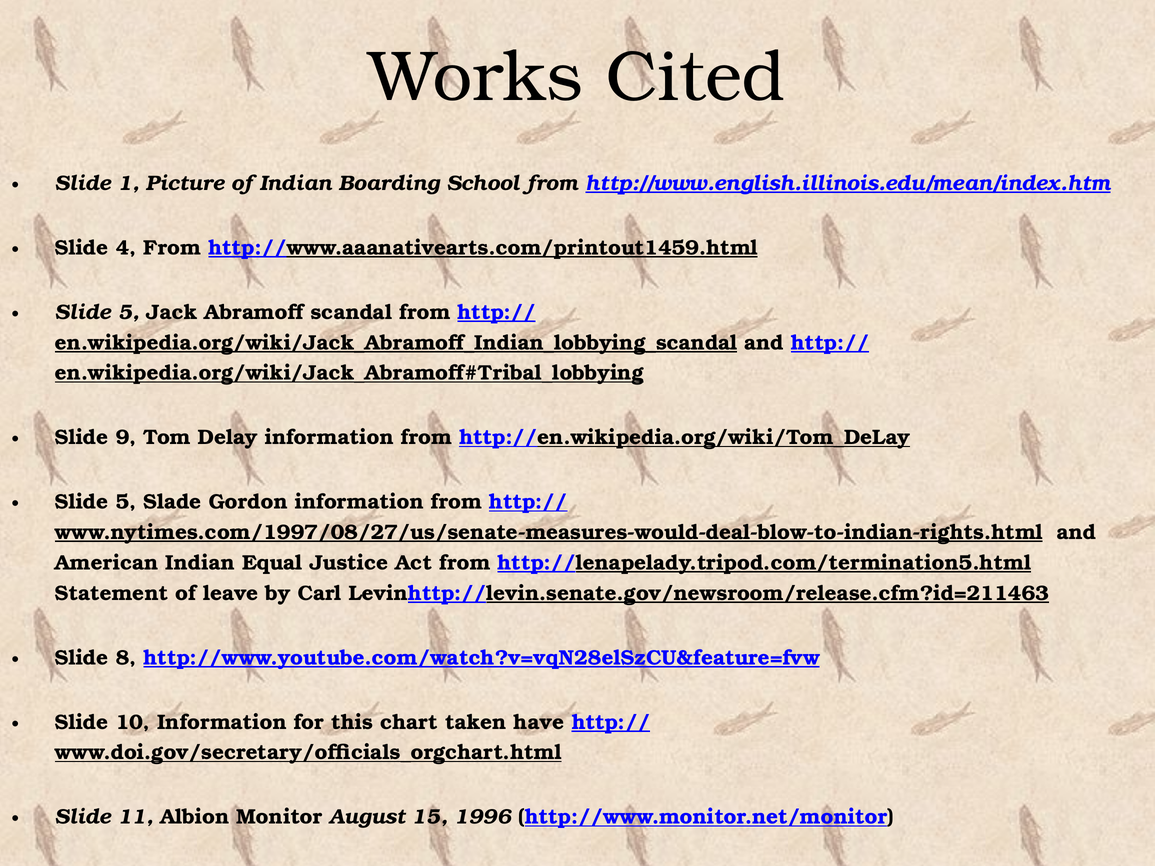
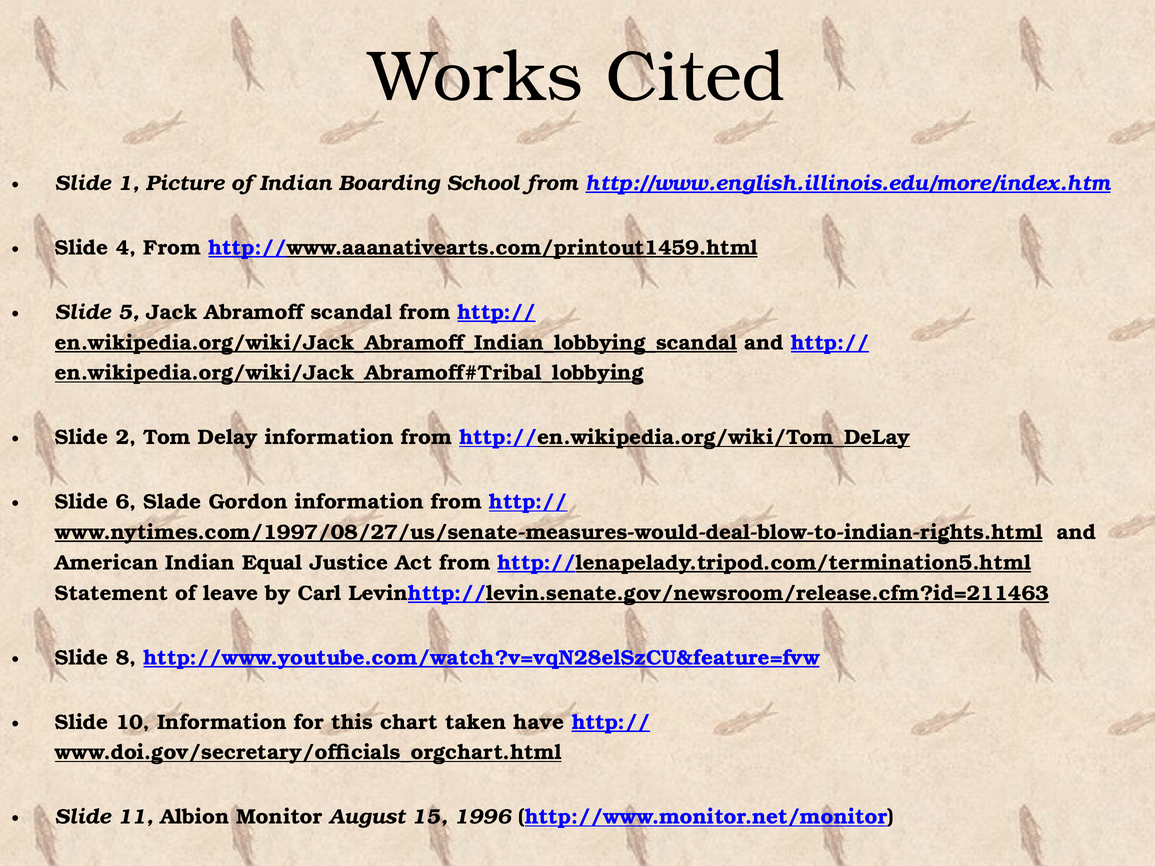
http://www.english.illinois.edu/mean/index.htm: http://www.english.illinois.edu/mean/index.htm -> http://www.english.illinois.edu/more/index.htm
9: 9 -> 2
5 at (126, 502): 5 -> 6
